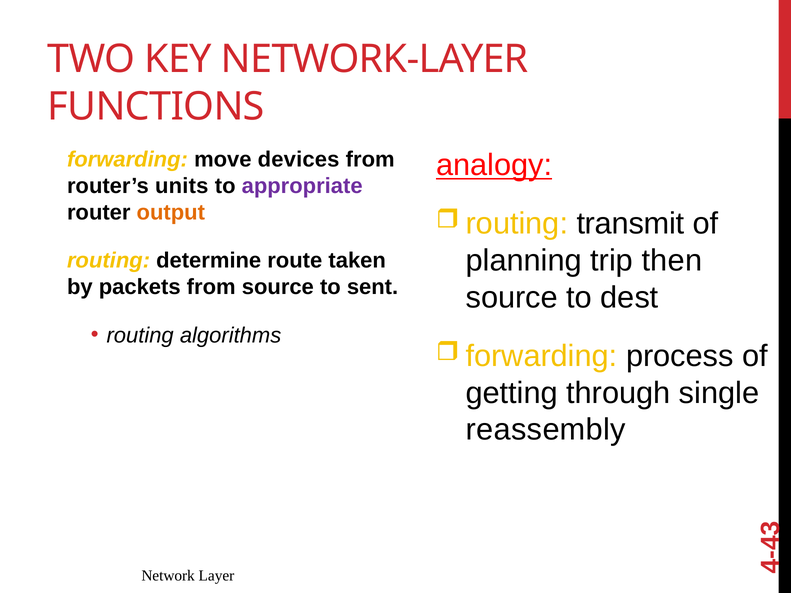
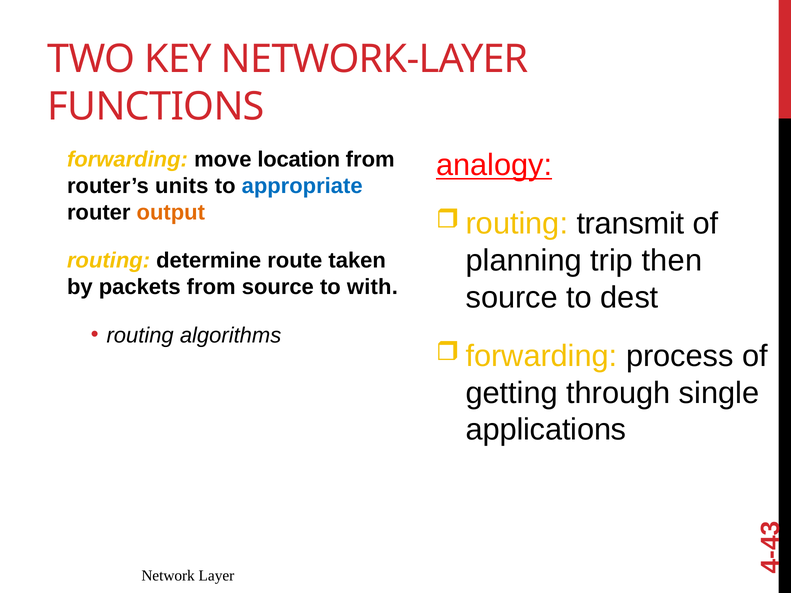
devices: devices -> location
appropriate colour: purple -> blue
sent: sent -> with
reassembly: reassembly -> applications
